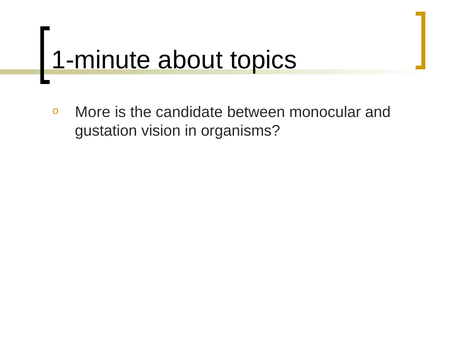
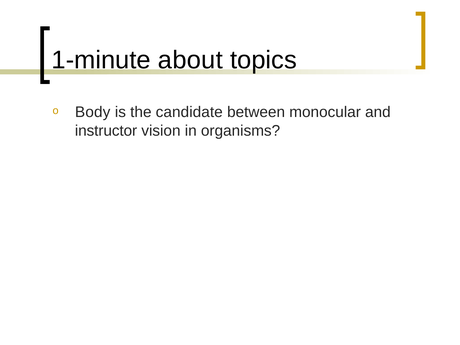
More: More -> Body
gustation: gustation -> instructor
